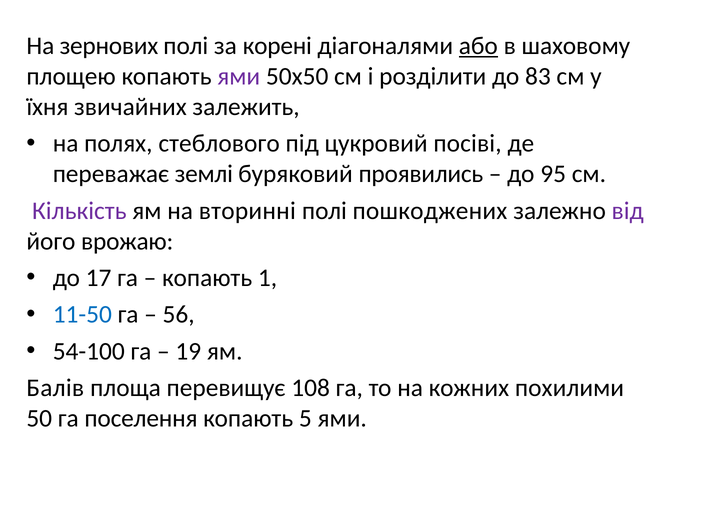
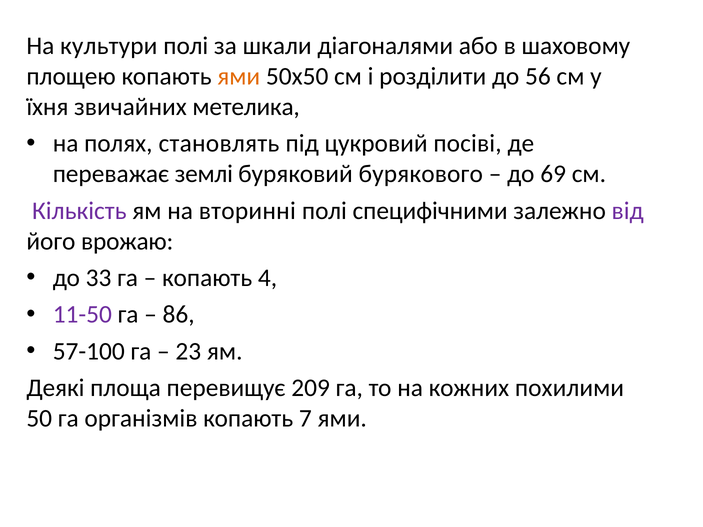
зернових: зернових -> культури
корені: корені -> шкали
або underline: present -> none
ями at (239, 77) colour: purple -> orange
83: 83 -> 56
залежить: залежить -> метелика
стеблового: стеблового -> становлять
проявились: проявились -> бурякового
95: 95 -> 69
пошкоджених: пошкоджених -> специфічними
17: 17 -> 33
1: 1 -> 4
11-50 colour: blue -> purple
56: 56 -> 86
54-100: 54-100 -> 57-100
19: 19 -> 23
Балів: Балів -> Деякі
108: 108 -> 209
поселення: поселення -> організмів
5: 5 -> 7
